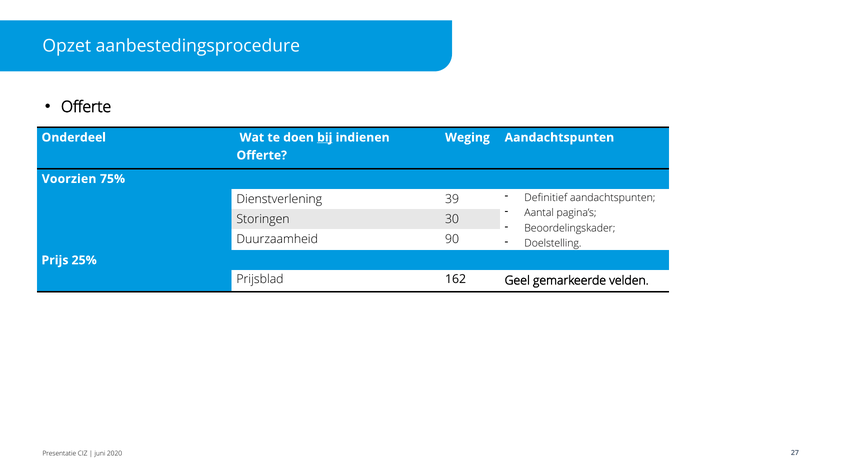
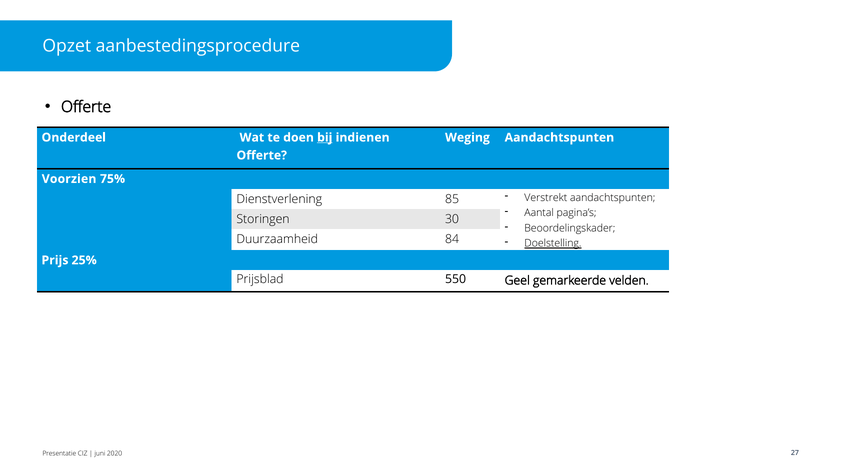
39: 39 -> 85
Definitief: Definitief -> Verstrekt
90: 90 -> 84
Doelstelling underline: none -> present
162: 162 -> 550
